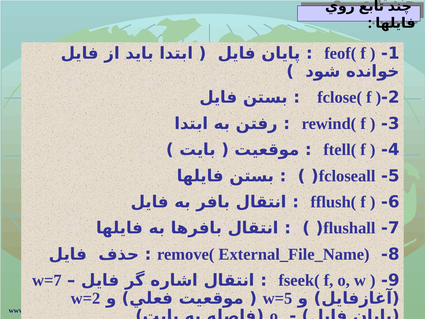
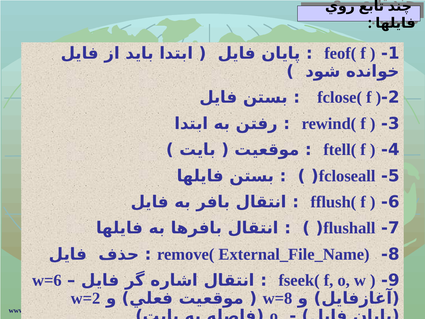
w=7: w=7 -> w=6
w=5: w=5 -> w=8
